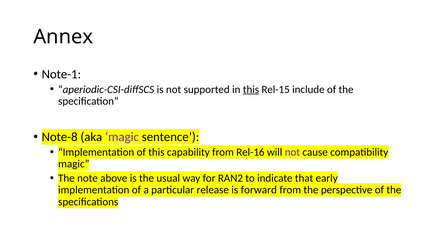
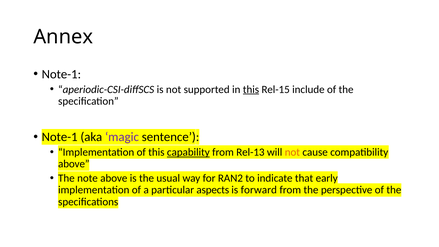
Note-8 at (60, 137): Note-8 -> Note-1
capability underline: none -> present
Rel-16: Rel-16 -> Rel-13
not at (292, 152) colour: purple -> orange
magic at (74, 164): magic -> above
release: release -> aspects
